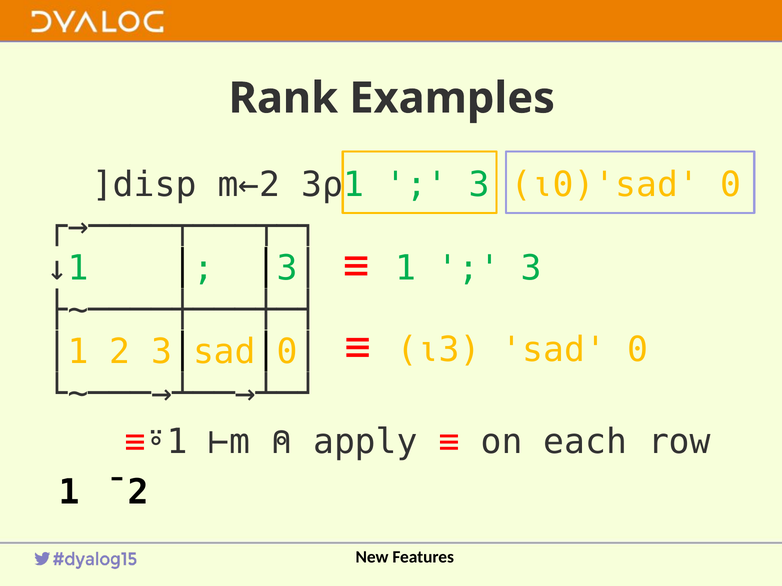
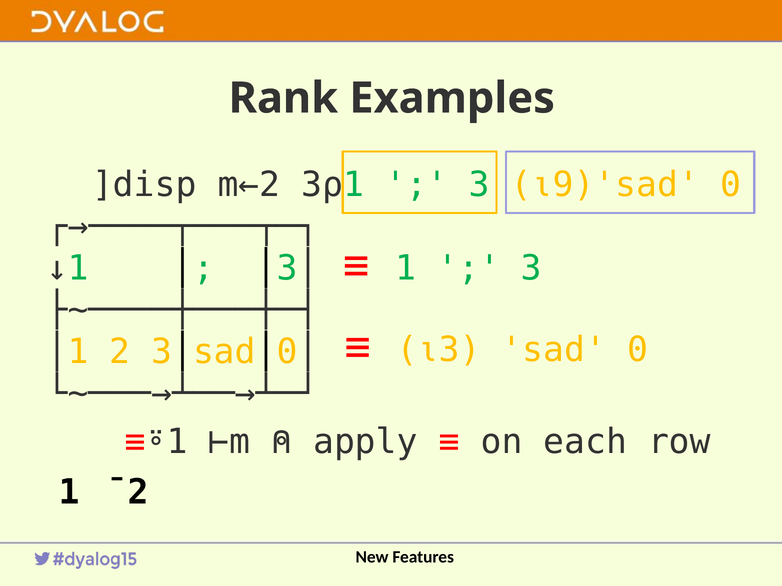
⍳0)'sad: ⍳0)'sad -> ⍳9)'sad
